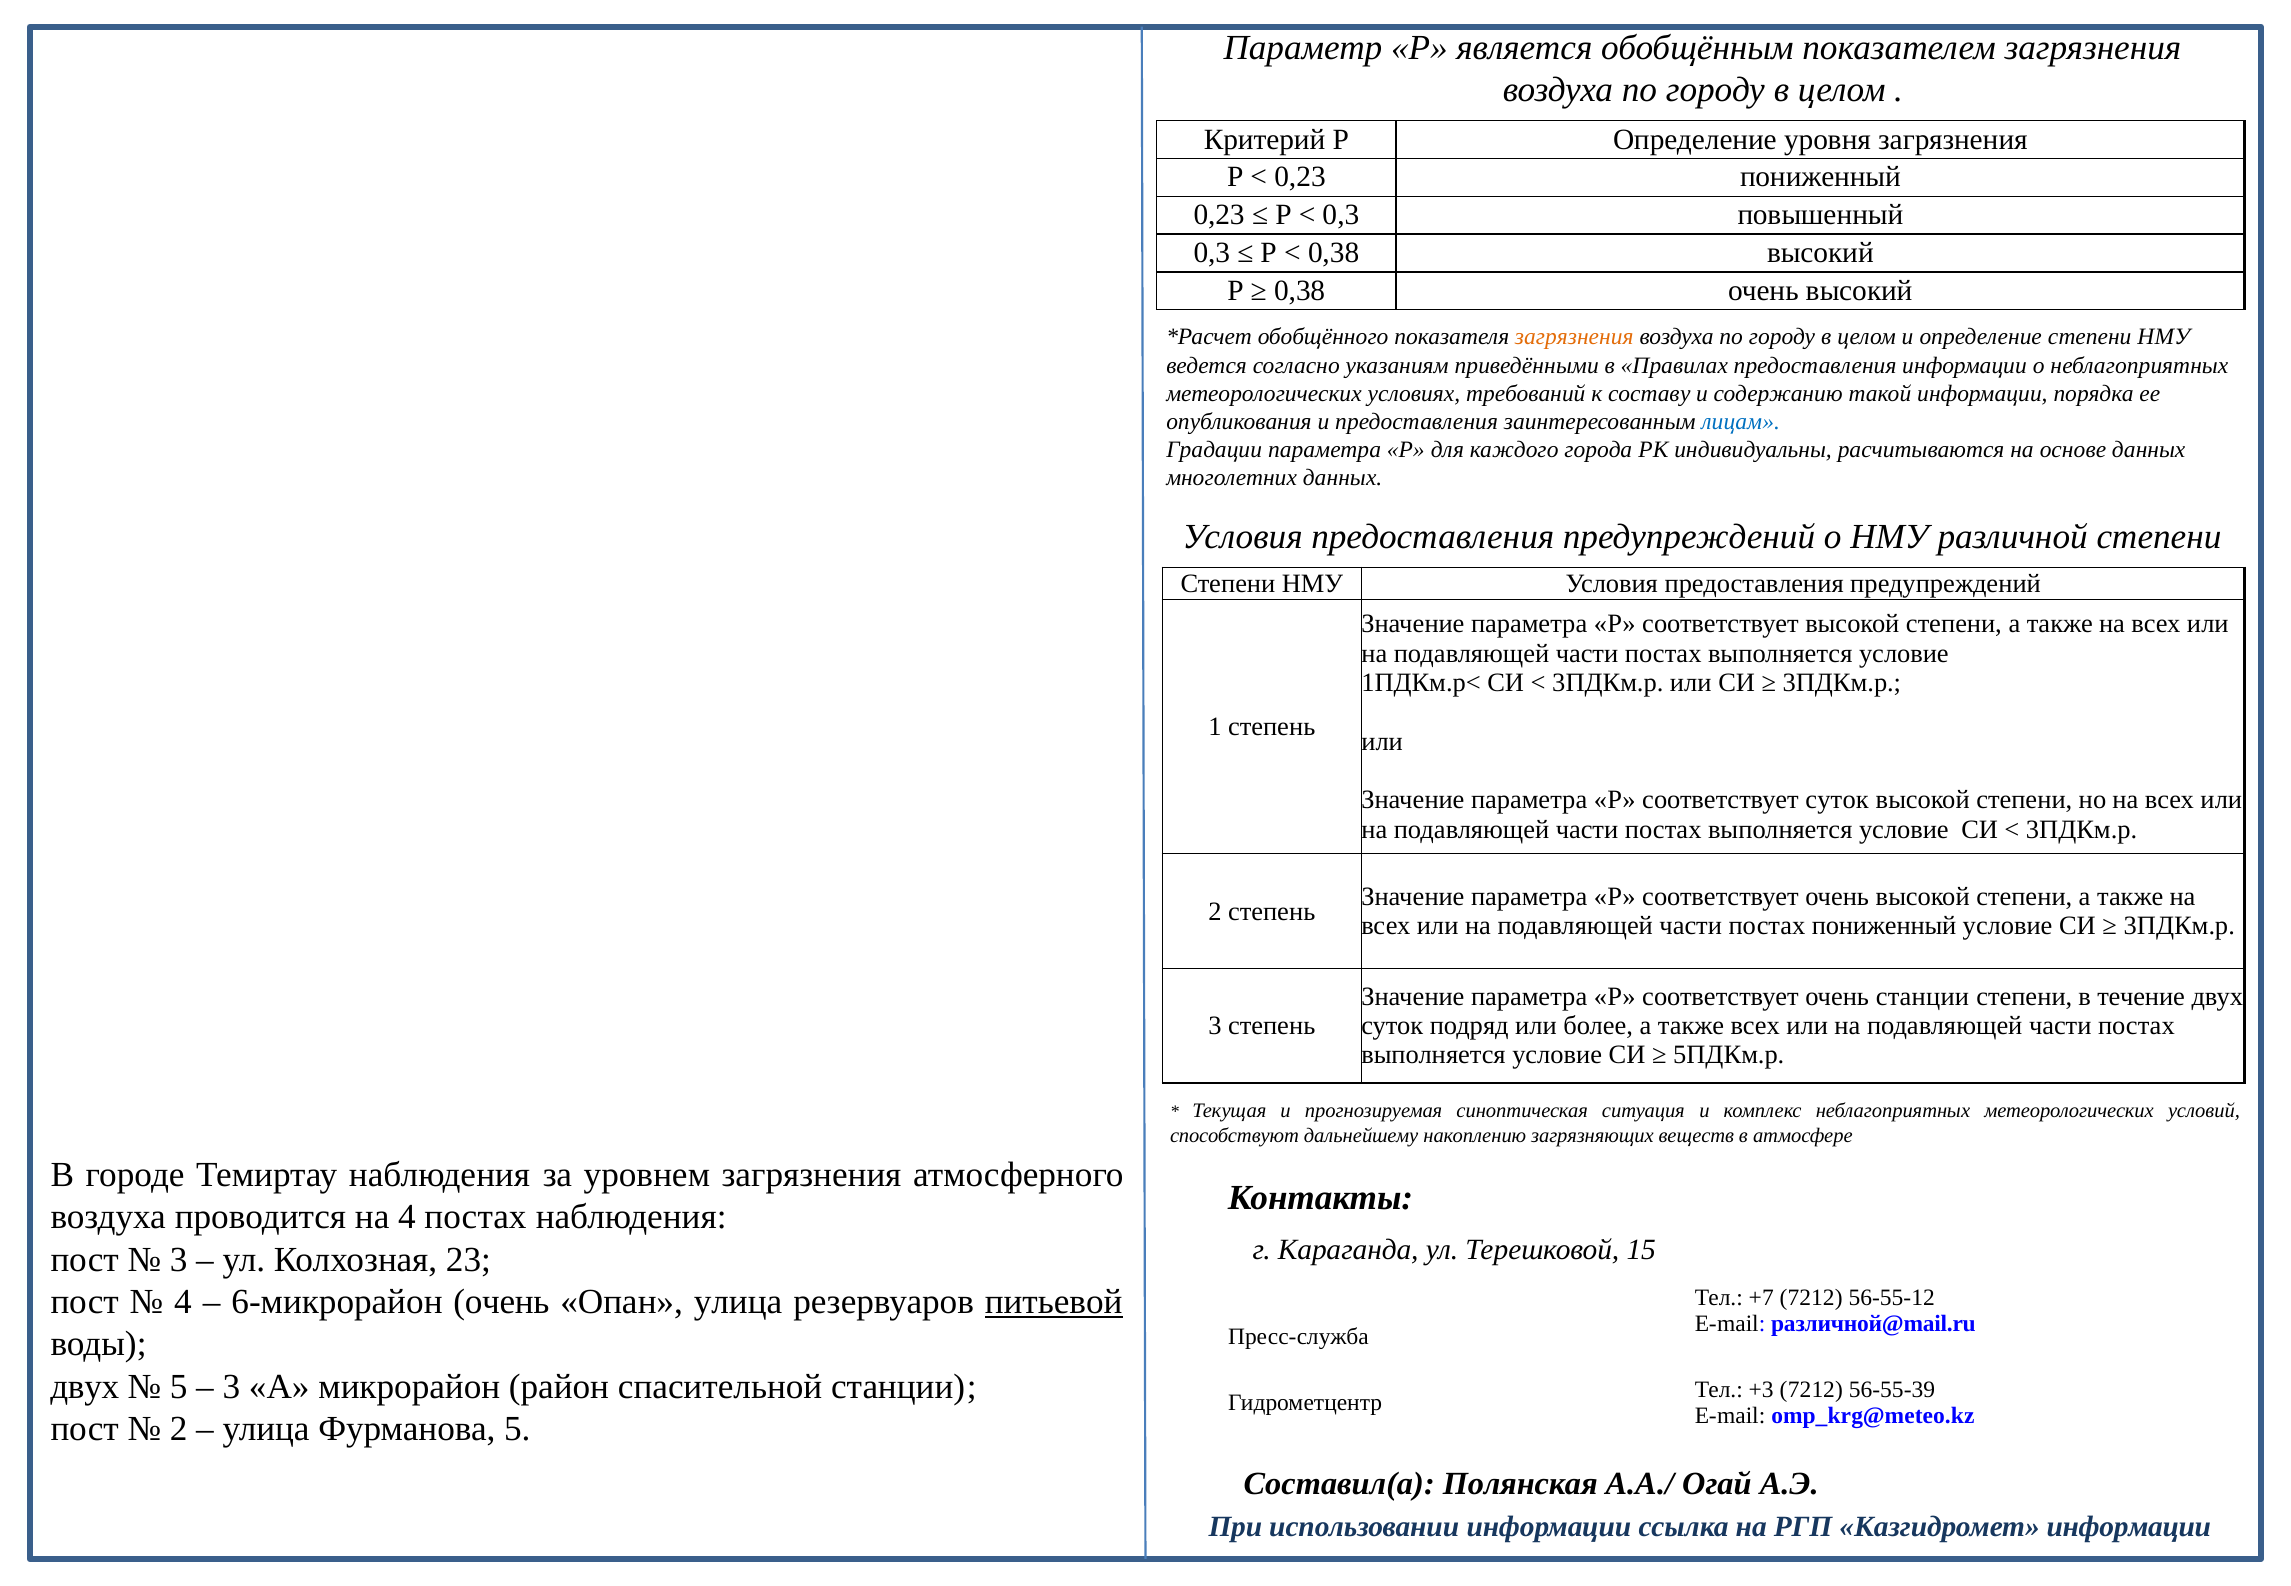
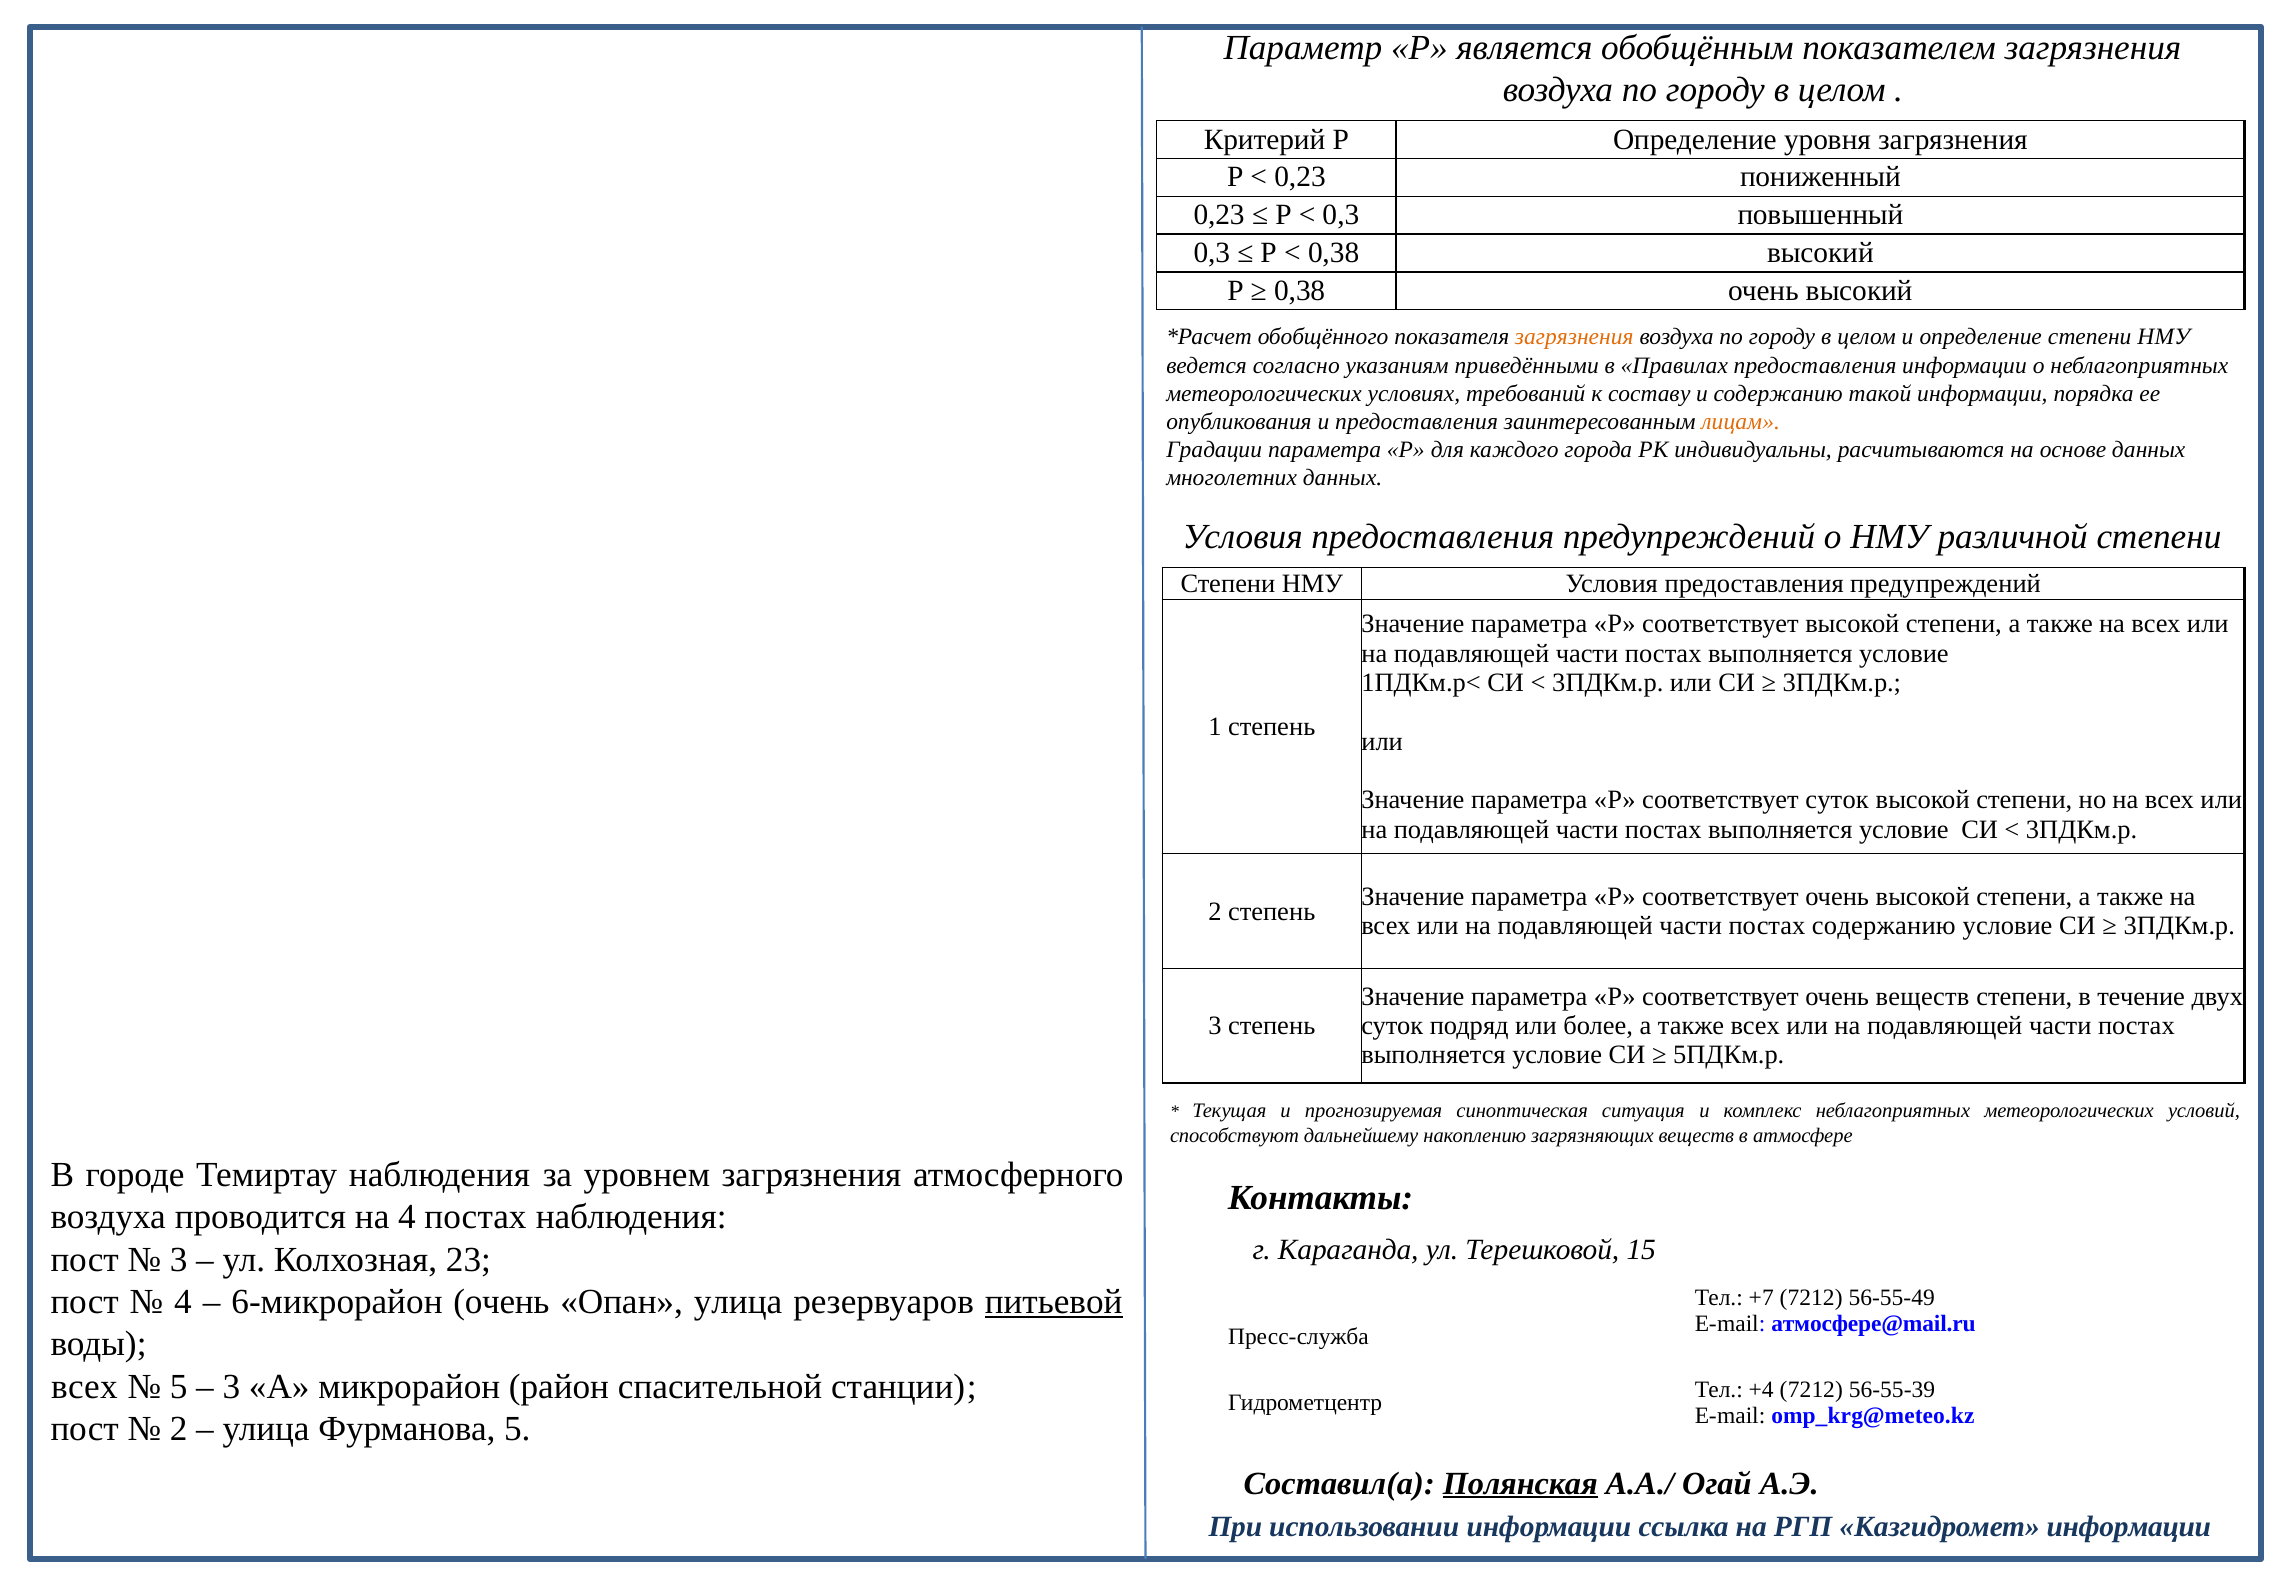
лицам colour: blue -> orange
постах пониженный: пониженный -> содержанию
очень станции: станции -> веществ
56-55-12: 56-55-12 -> 56-55-49
различной@mail.ru: различной@mail.ru -> атмосфере@mail.ru
двух at (85, 1386): двух -> всех
+3: +3 -> +4
Полянская underline: none -> present
